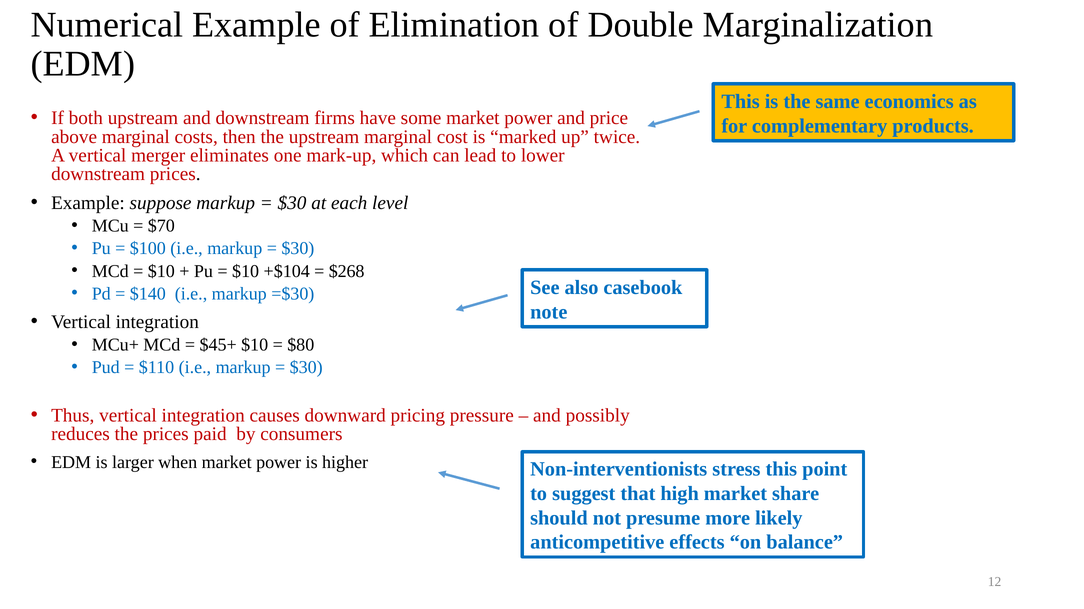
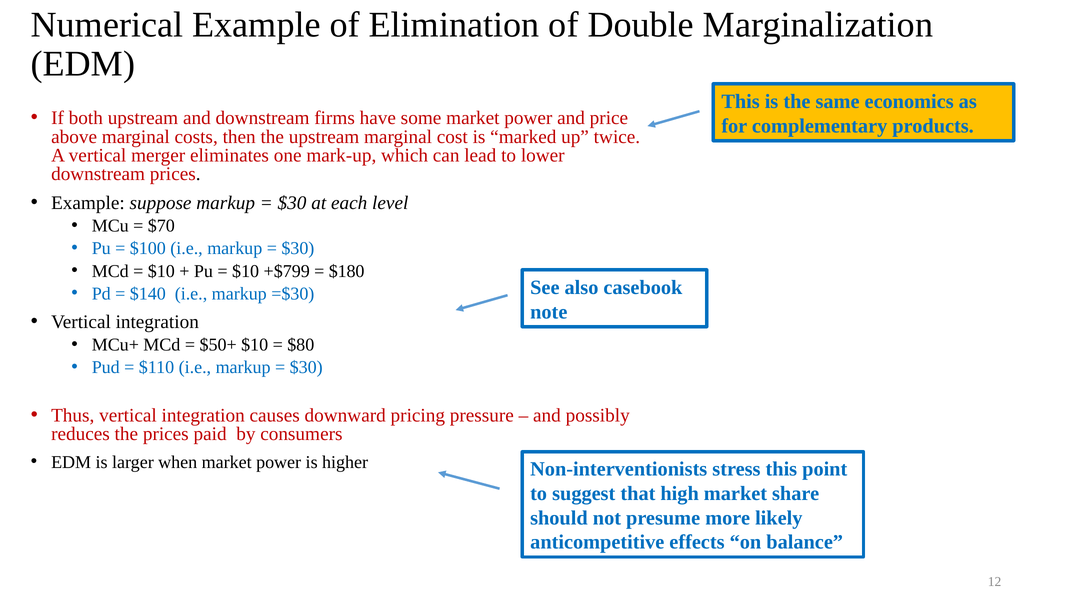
+$104: +$104 -> +$799
$268: $268 -> $180
$45+: $45+ -> $50+
